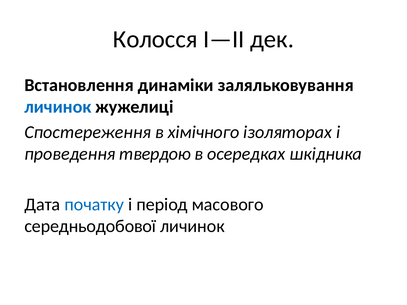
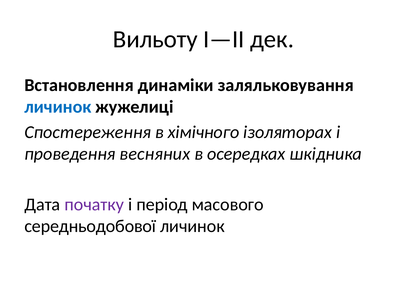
Колосся: Колосся -> Вильоту
твердою: твердою -> весняних
початку colour: blue -> purple
